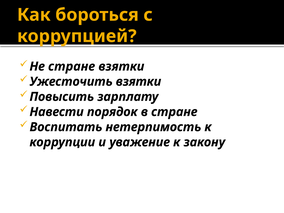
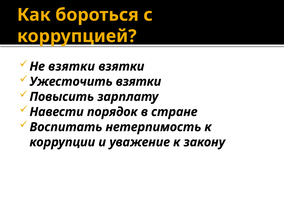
Не стране: стране -> взятки
